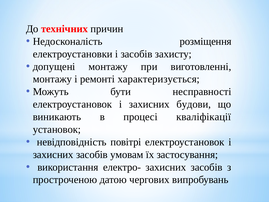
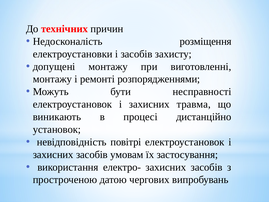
характеризується: характеризується -> розпорядженнями
будови: будови -> травма
кваліфікації: кваліфікації -> дистанційно
